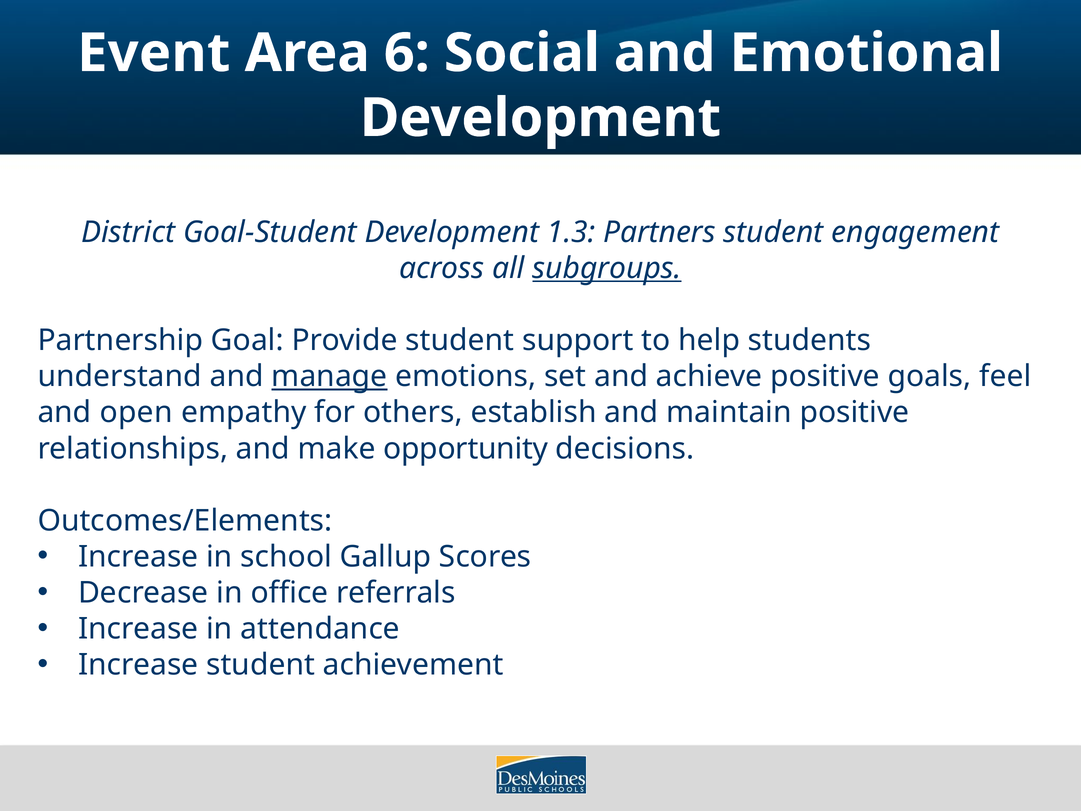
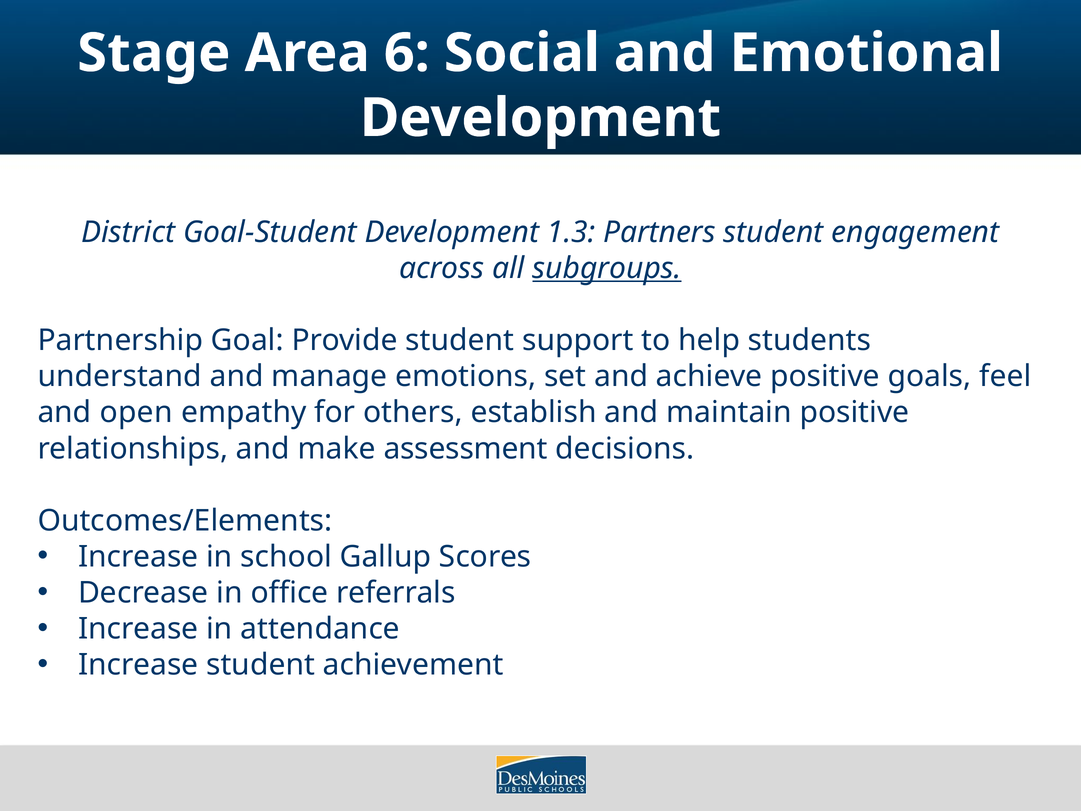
Event: Event -> Stage
manage underline: present -> none
opportunity: opportunity -> assessment
